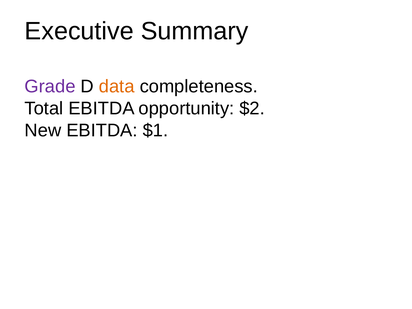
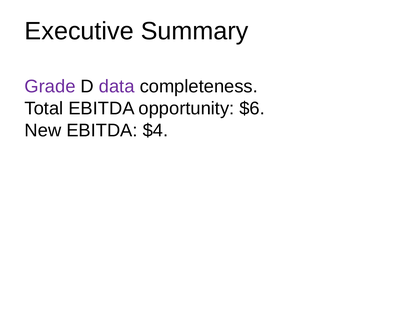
data colour: orange -> purple
$2: $2 -> $6
$1: $1 -> $4
